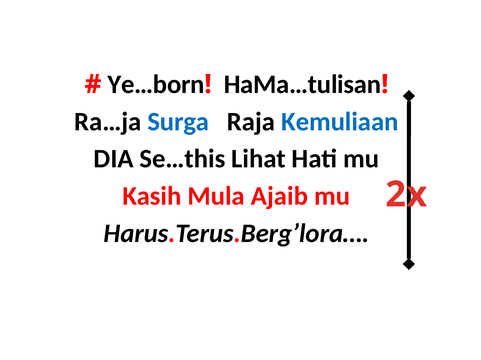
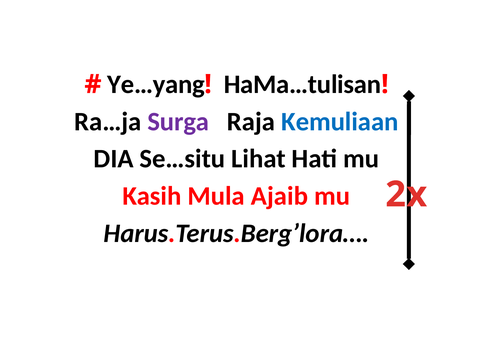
Ye…born: Ye…born -> Ye…yang
Surga colour: blue -> purple
Se…this: Se…this -> Se…situ
